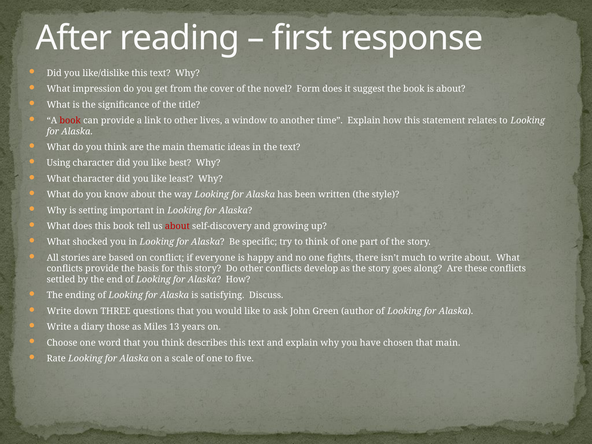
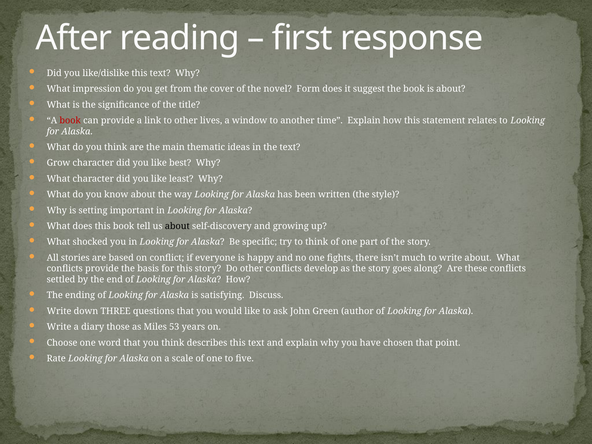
Using: Using -> Grow
about at (177, 226) colour: red -> black
13: 13 -> 53
that main: main -> point
